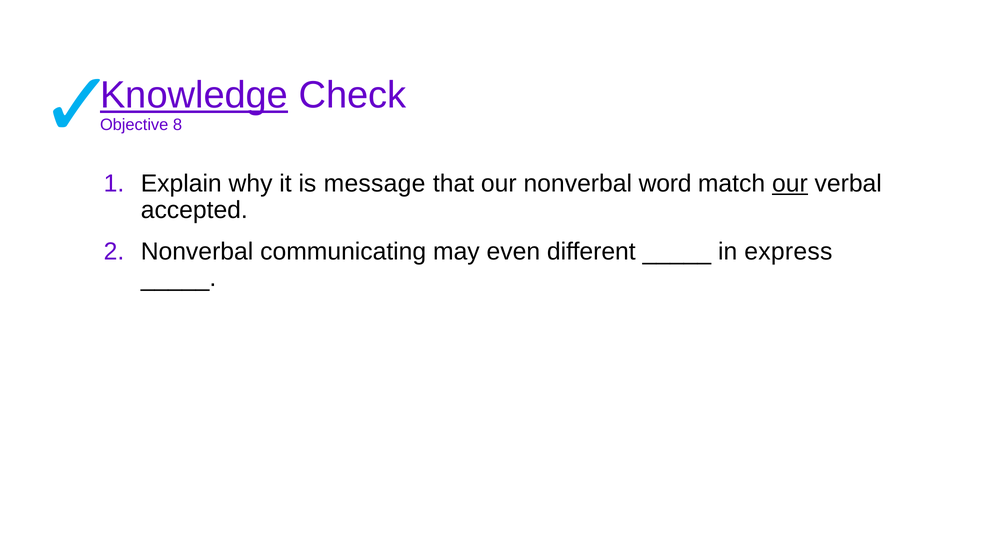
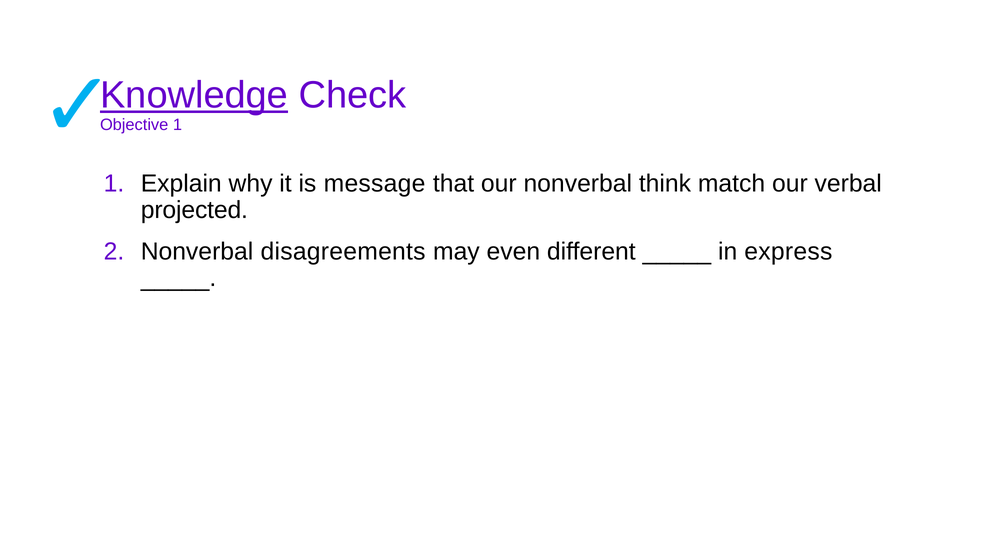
Objective 8: 8 -> 1
word: word -> think
our at (790, 184) underline: present -> none
accepted: accepted -> projected
communicating: communicating -> disagreements
